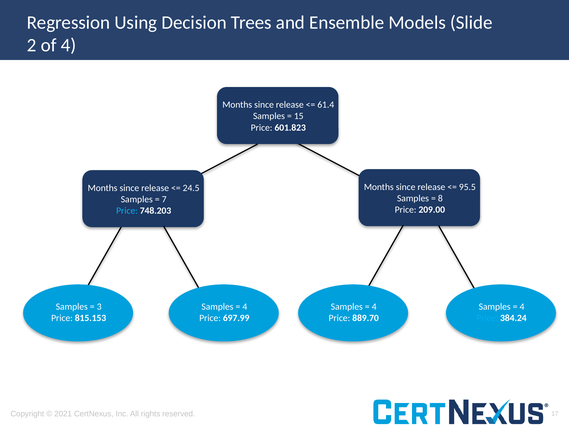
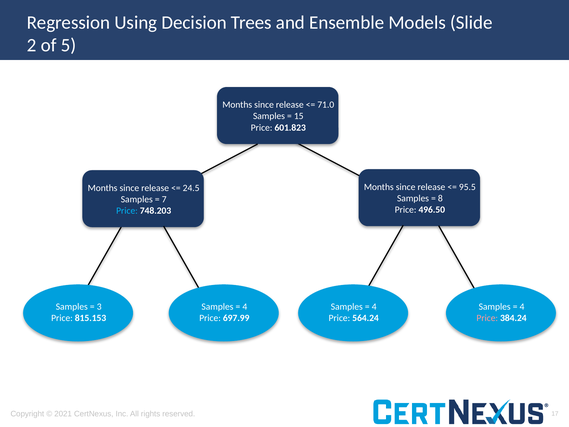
of 4: 4 -> 5
61.4: 61.4 -> 71.0
209.00: 209.00 -> 496.50
889.70: 889.70 -> 564.24
Price at (487, 318) colour: light blue -> pink
